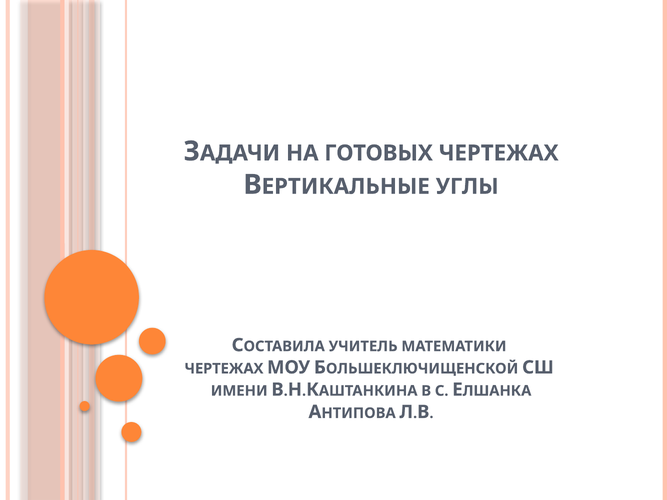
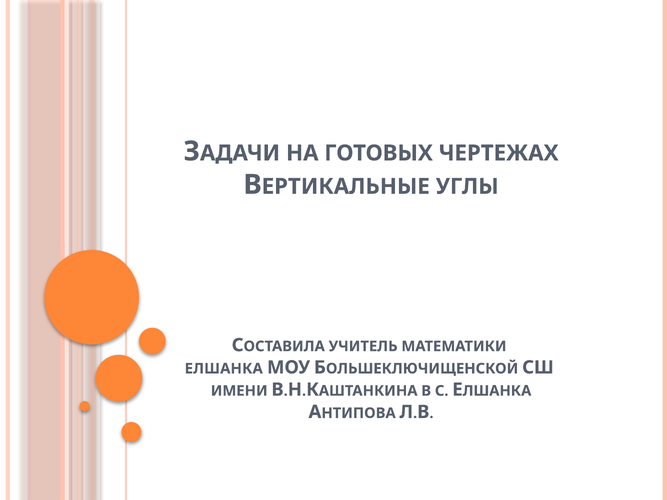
ЧЕРТЕЖАХ at (224, 369): ЧЕРТЕЖАХ -> ЕЛШАНКА
